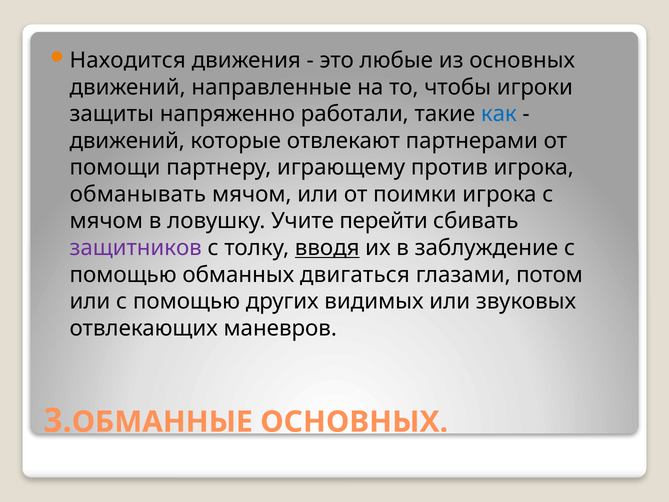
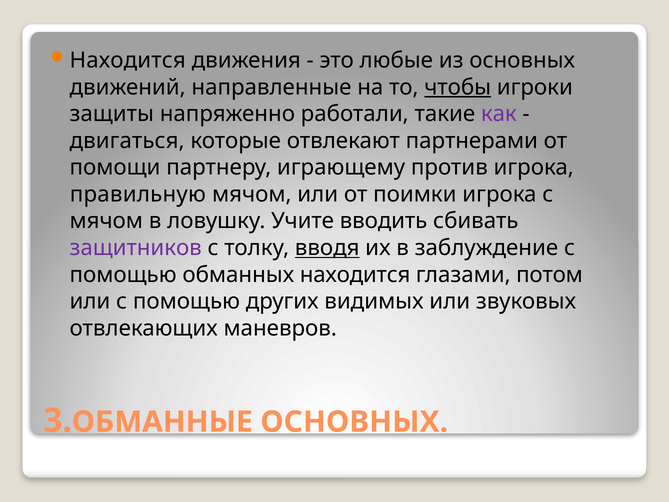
чтобы underline: none -> present
как colour: blue -> purple
движений at (127, 141): движений -> двигаться
обманывать: обманывать -> правильную
перейти: перейти -> вводить
обманных двигаться: двигаться -> находится
